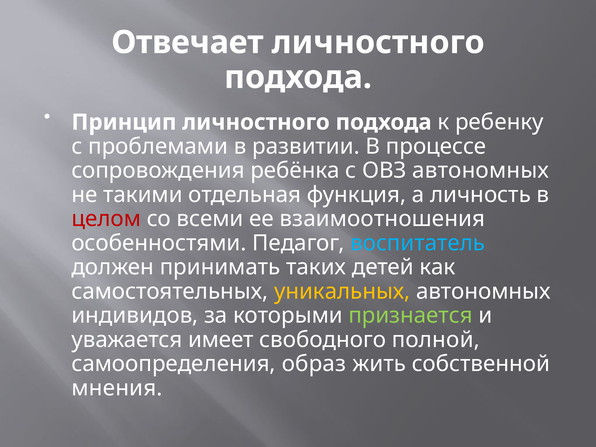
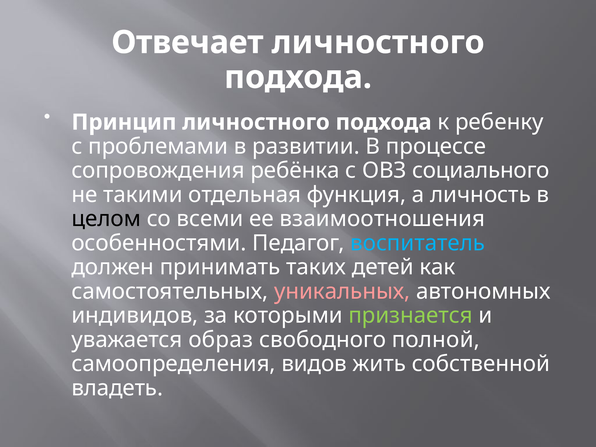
ОВЗ автономных: автономных -> социального
целом colour: red -> black
уникальных colour: yellow -> pink
имеет: имеет -> образ
образ: образ -> видов
мнения: мнения -> владеть
